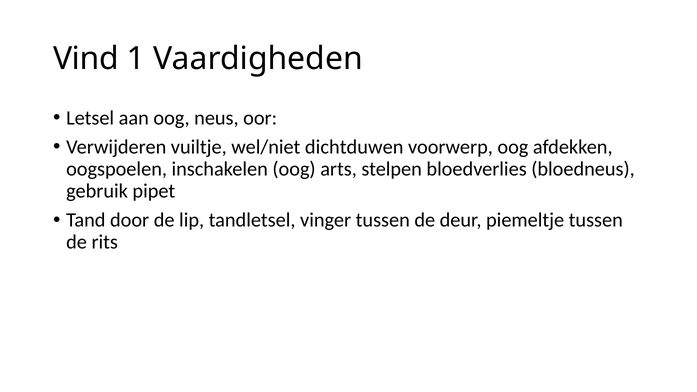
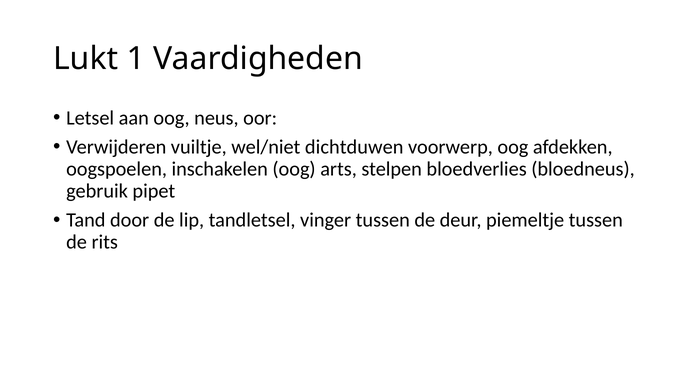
Vind: Vind -> Lukt
